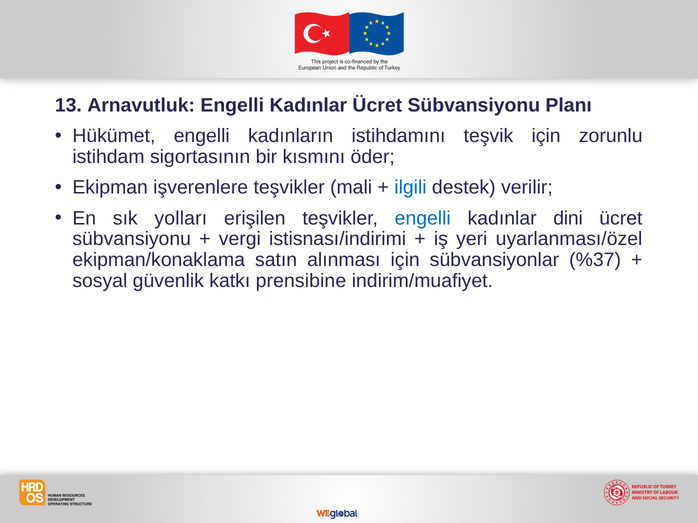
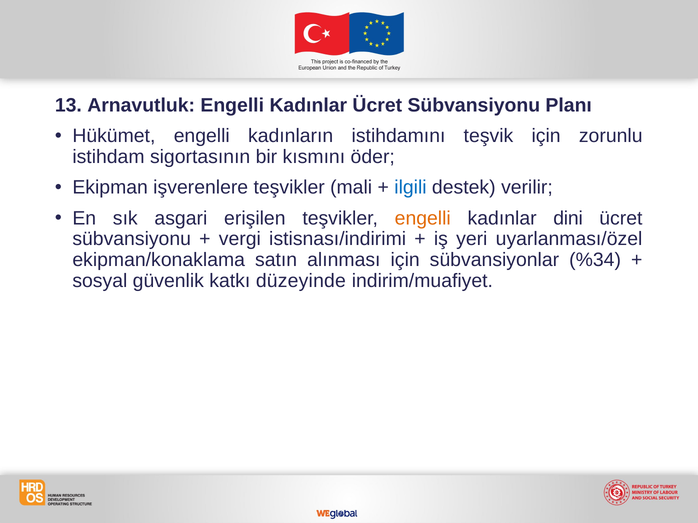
yolları: yolları -> asgari
engelli at (423, 218) colour: blue -> orange
%37: %37 -> %34
prensibine: prensibine -> düzeyinde
